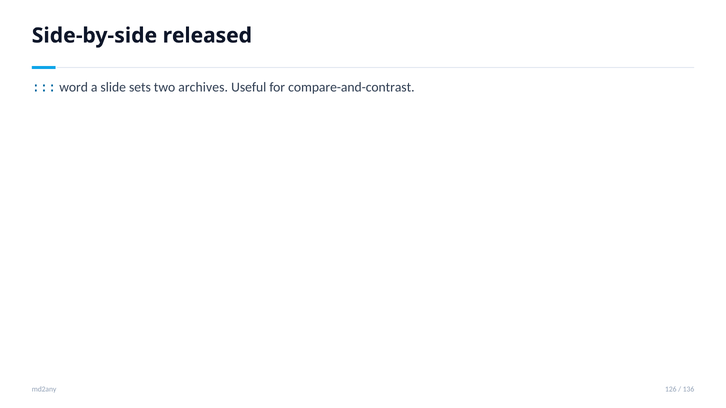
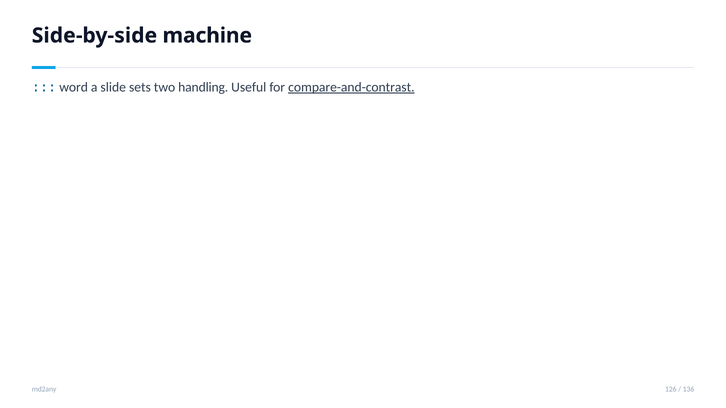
released: released -> machine
archives: archives -> handling
compare-and-contrast underline: none -> present
